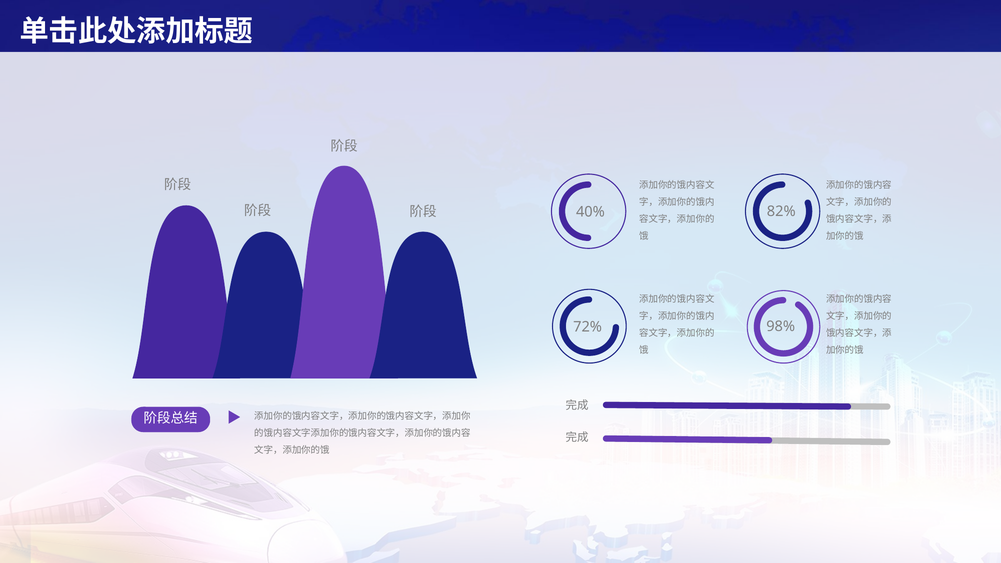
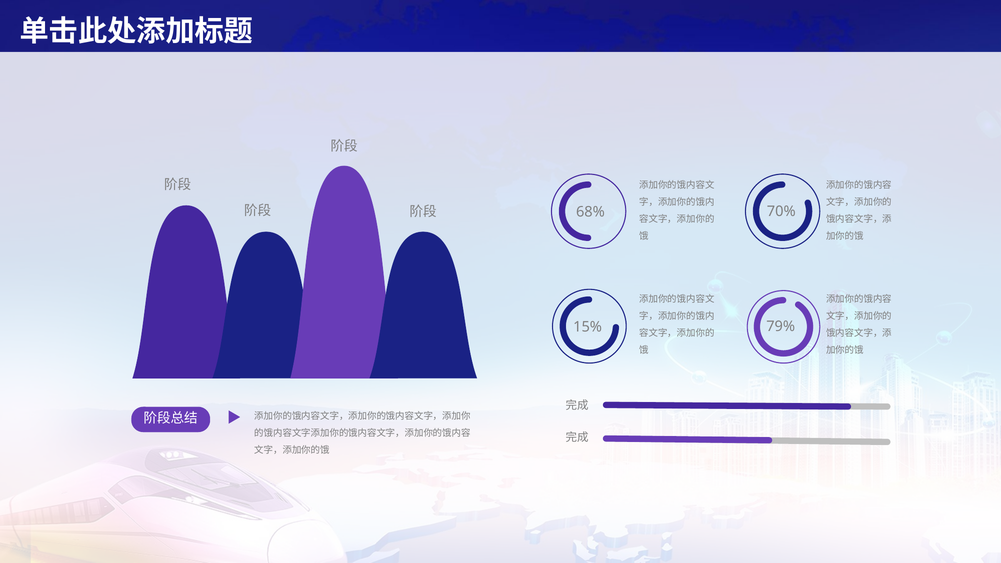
40%: 40% -> 68%
82%: 82% -> 70%
98%: 98% -> 79%
72%: 72% -> 15%
